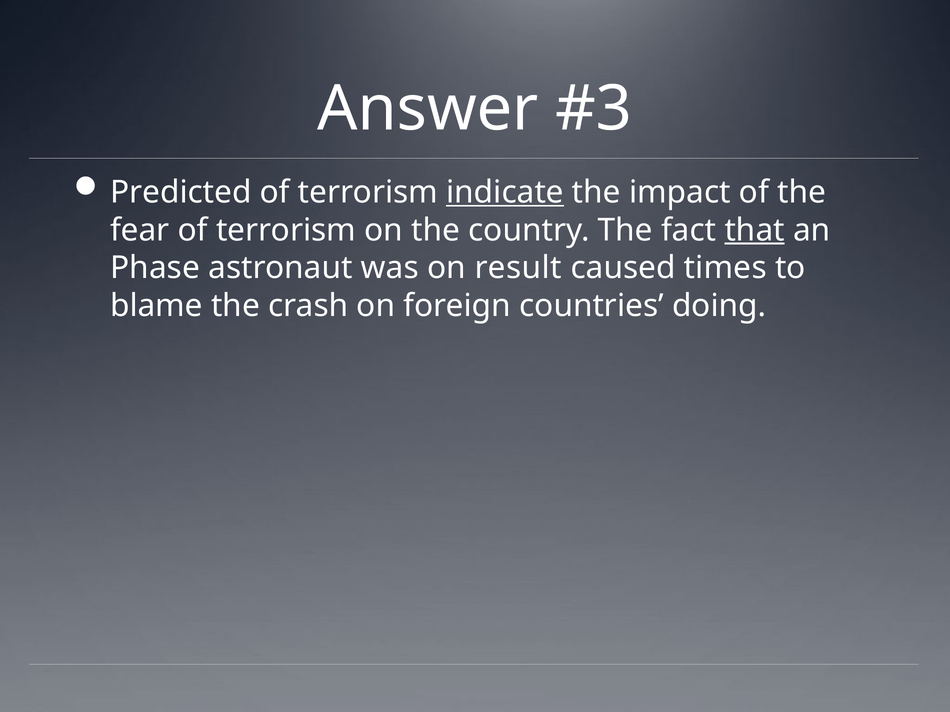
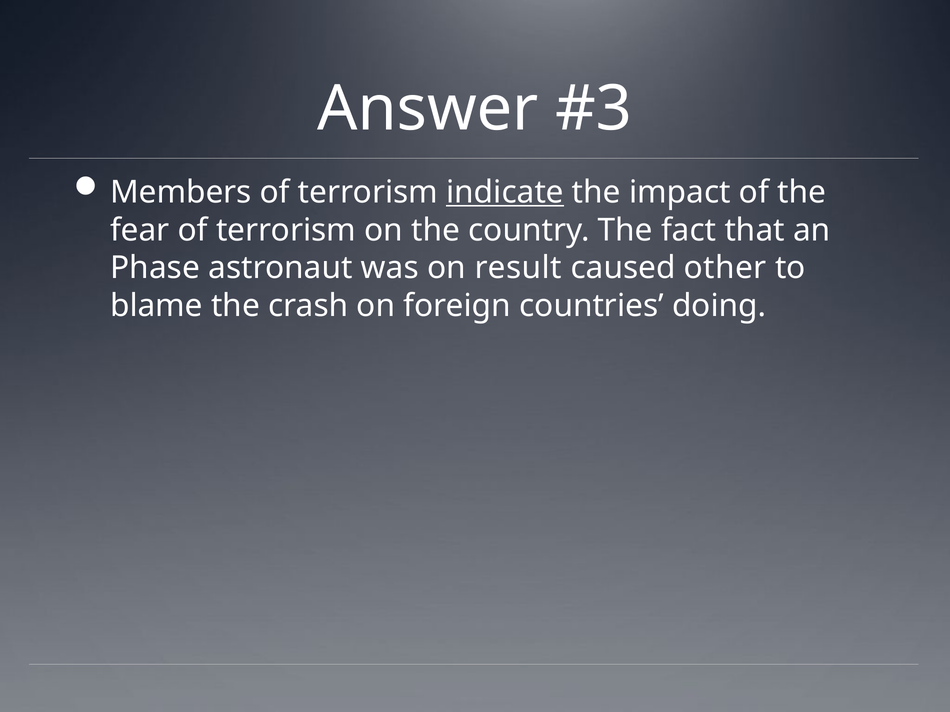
Predicted: Predicted -> Members
that underline: present -> none
times: times -> other
